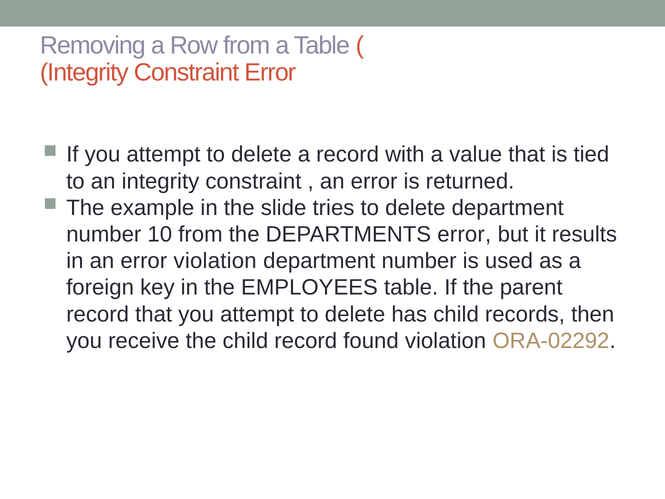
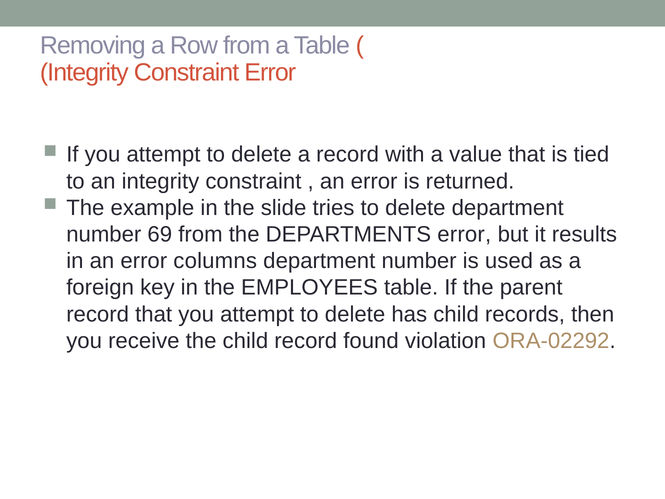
10: 10 -> 69
error violation: violation -> columns
